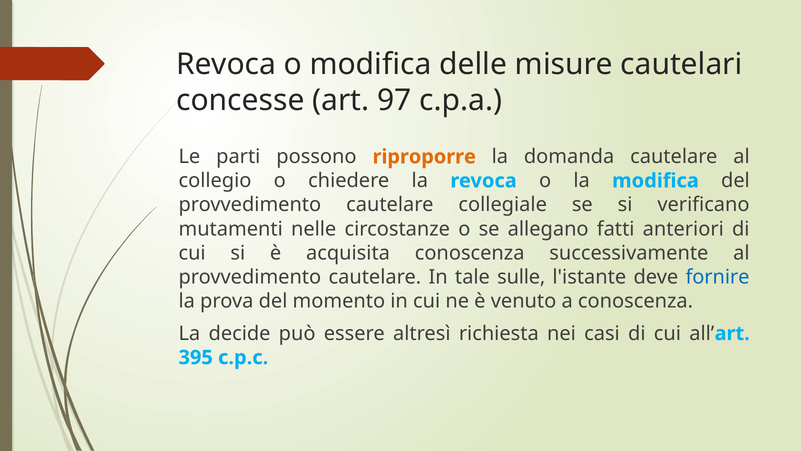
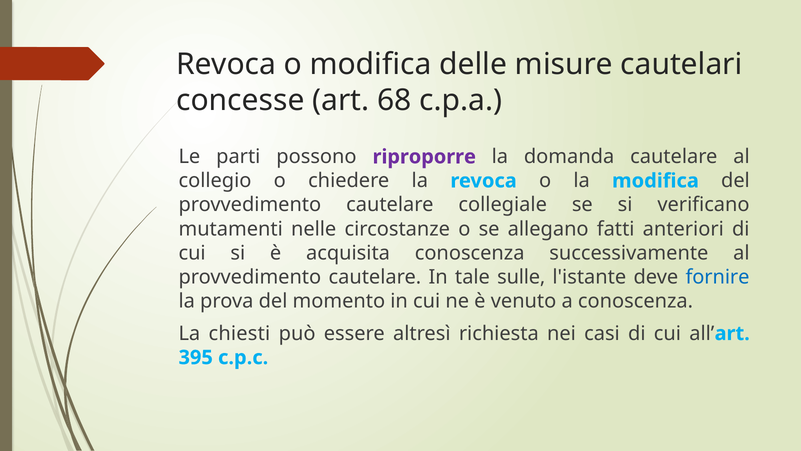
97: 97 -> 68
riproporre colour: orange -> purple
decide: decide -> chiesti
